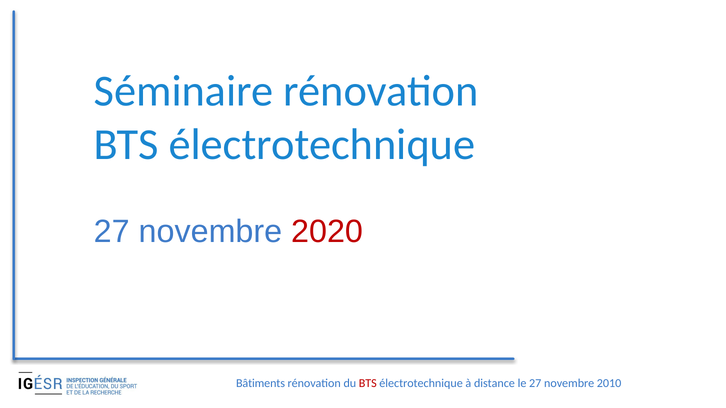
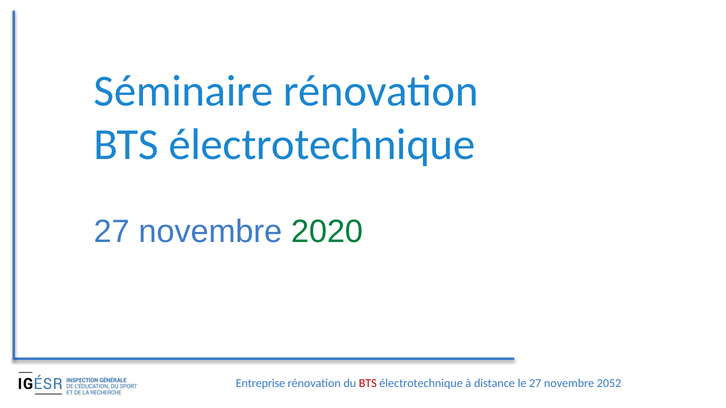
2020 colour: red -> green
Bâtiments: Bâtiments -> Entreprise
2010: 2010 -> 2052
